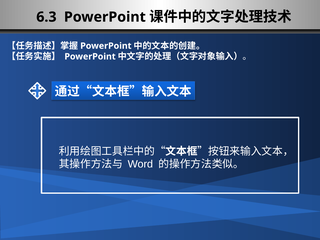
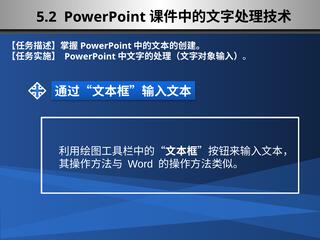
6.3: 6.3 -> 5.2
